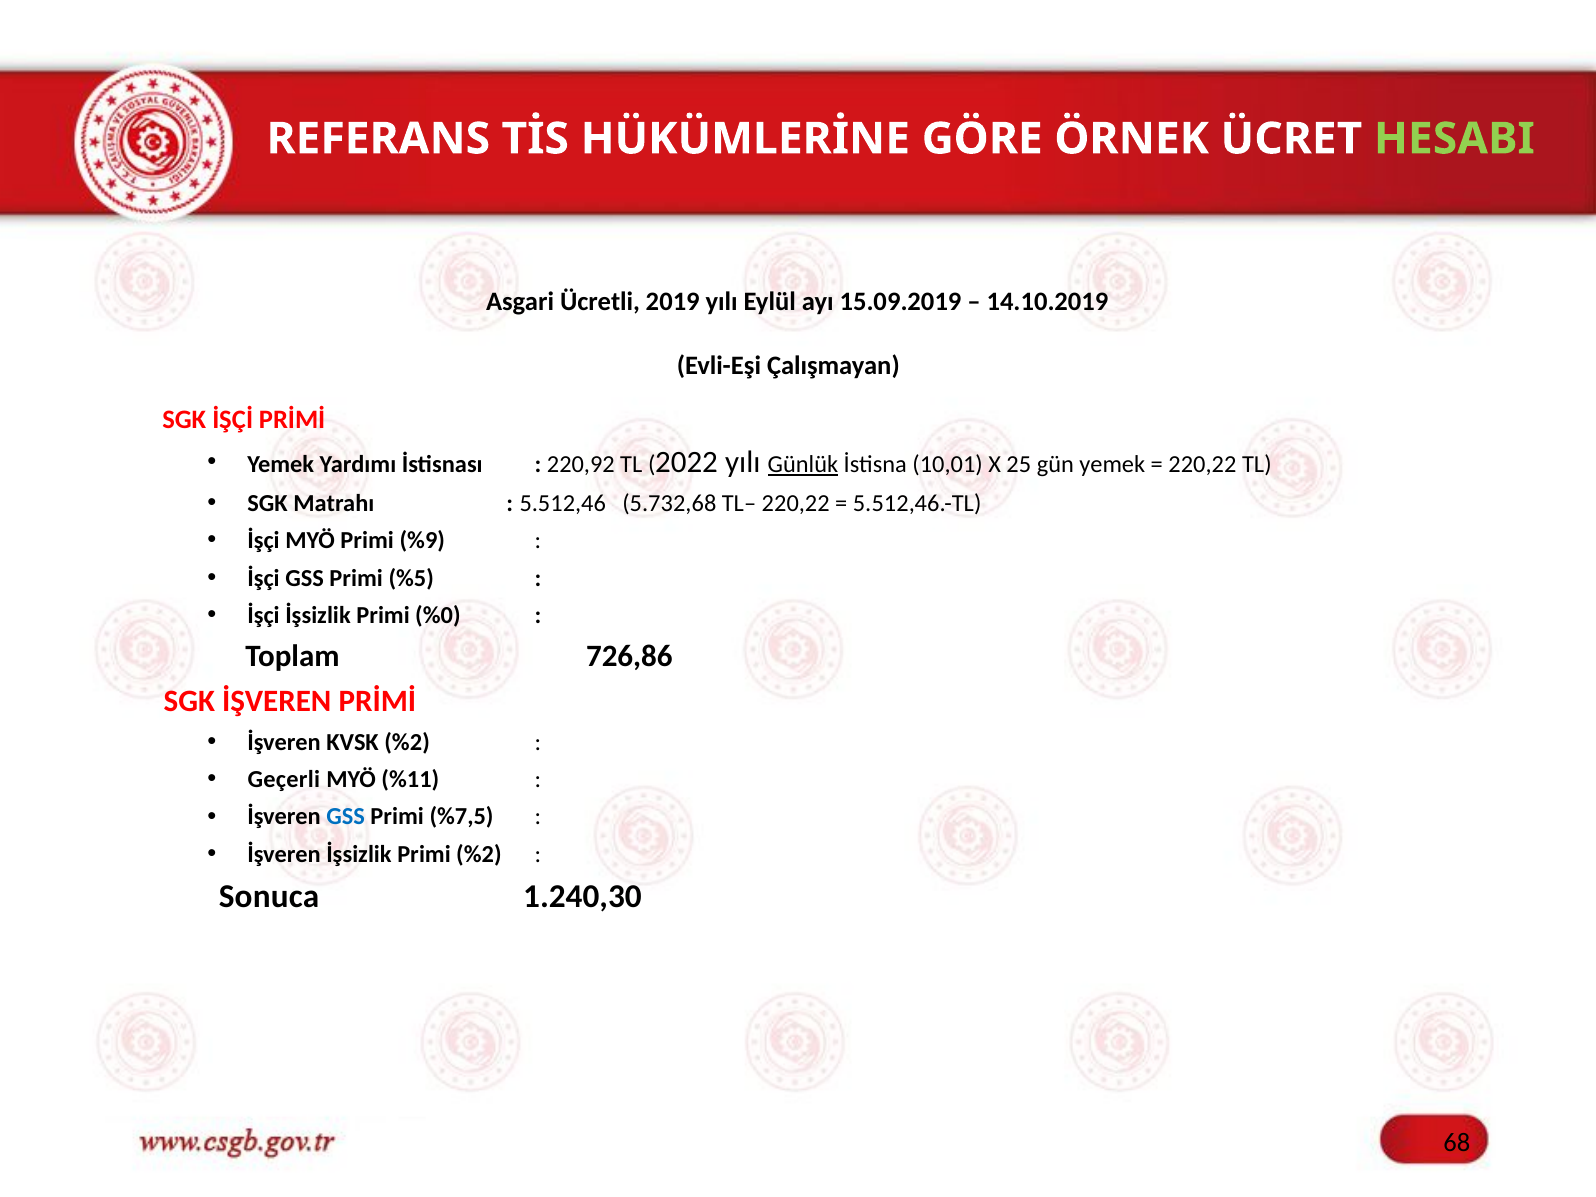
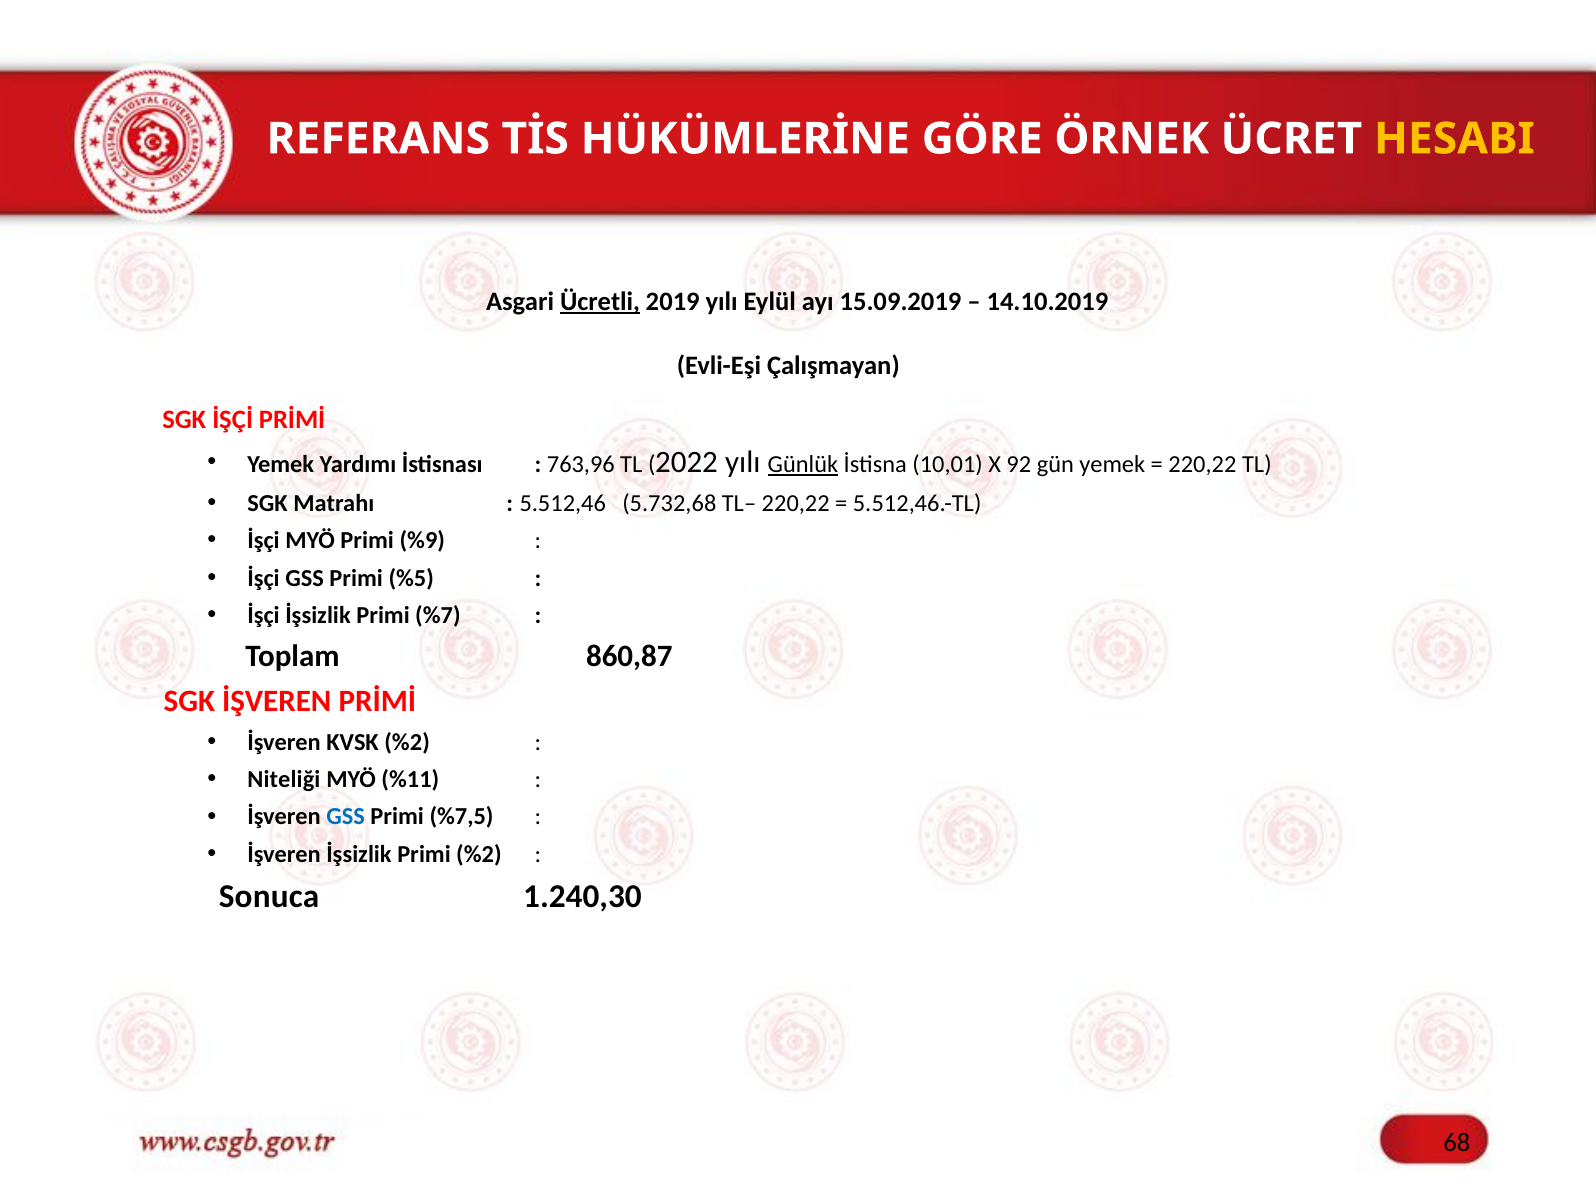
HESABI colour: light green -> yellow
Ücretli underline: none -> present
220,92: 220,92 -> 763,96
25: 25 -> 92
%0: %0 -> %7
726,86: 726,86 -> 860,87
Geçerli: Geçerli -> Niteliği
